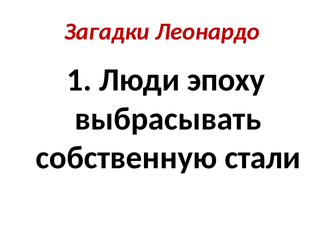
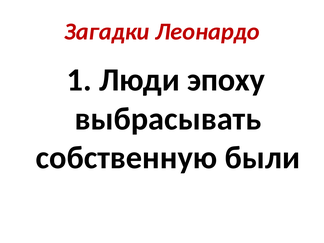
стали: стали -> были
